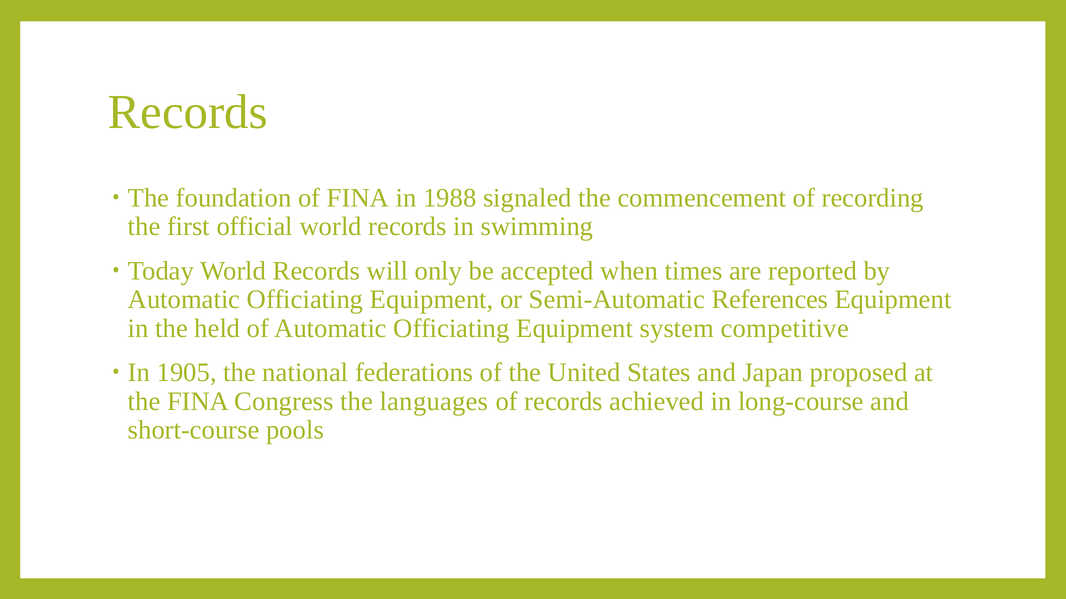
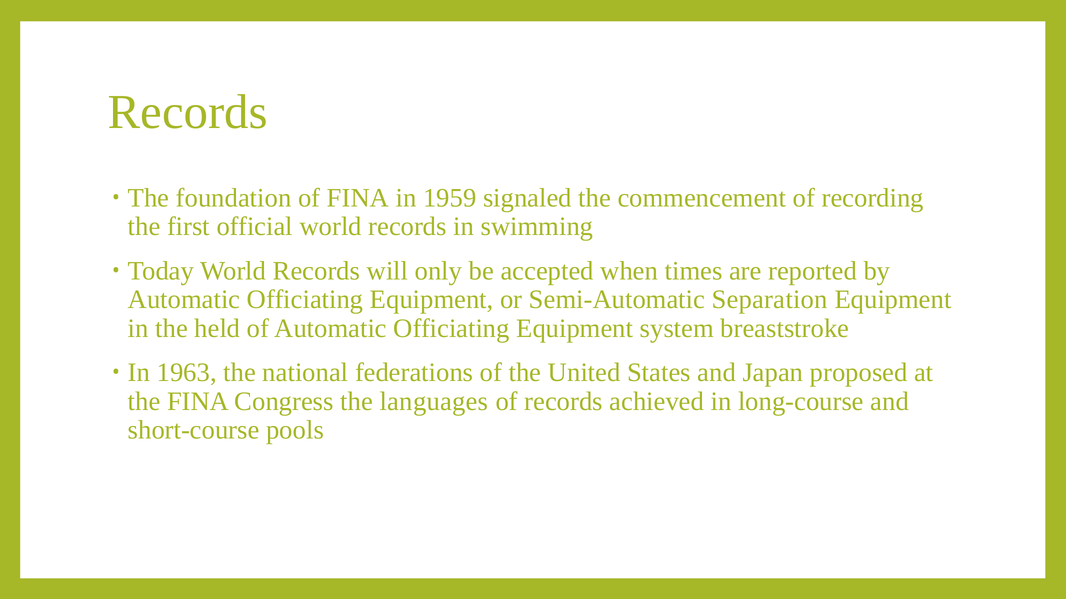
1988: 1988 -> 1959
References: References -> Separation
competitive: competitive -> breaststroke
1905: 1905 -> 1963
